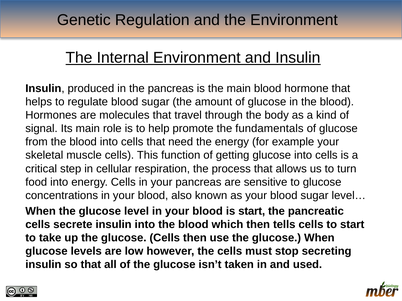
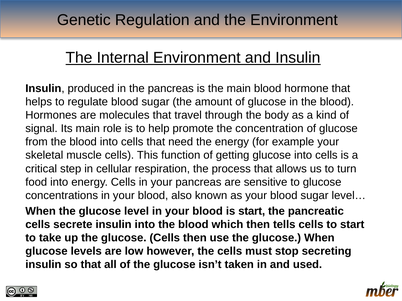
fundamentals: fundamentals -> concentration
